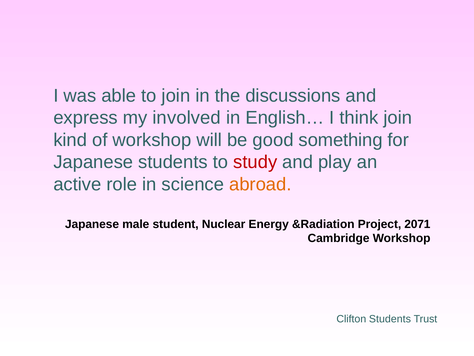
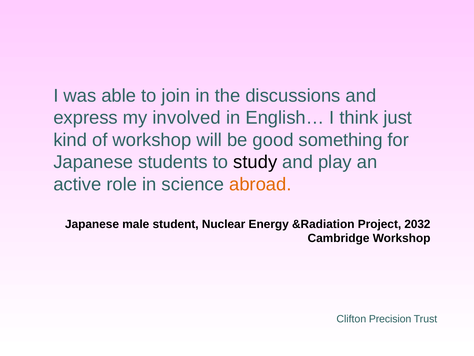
think join: join -> just
study colour: red -> black
2071: 2071 -> 2032
Clifton Students: Students -> Precision
